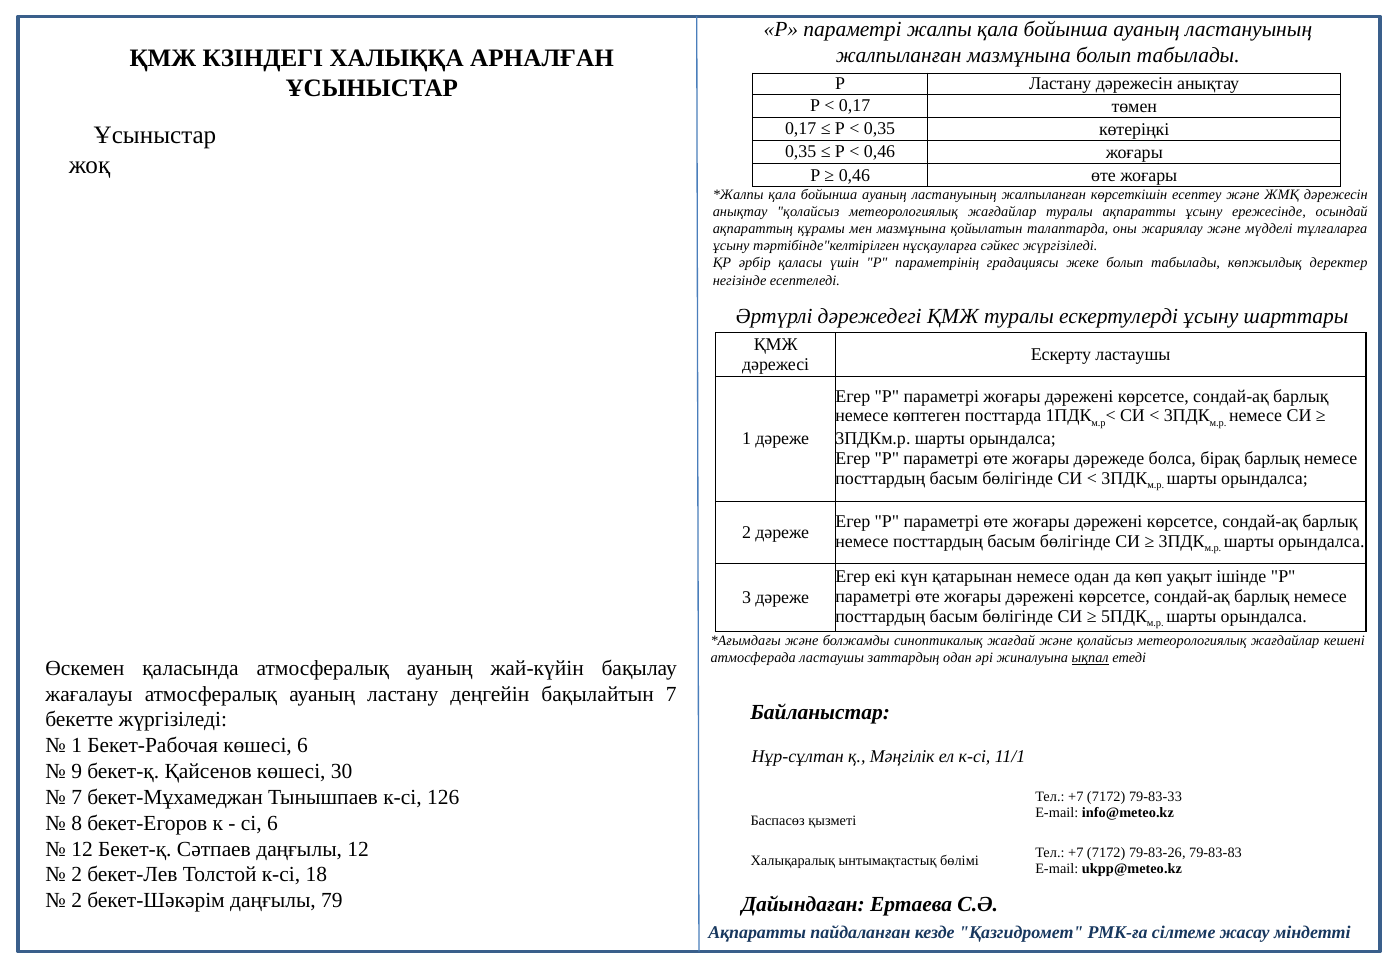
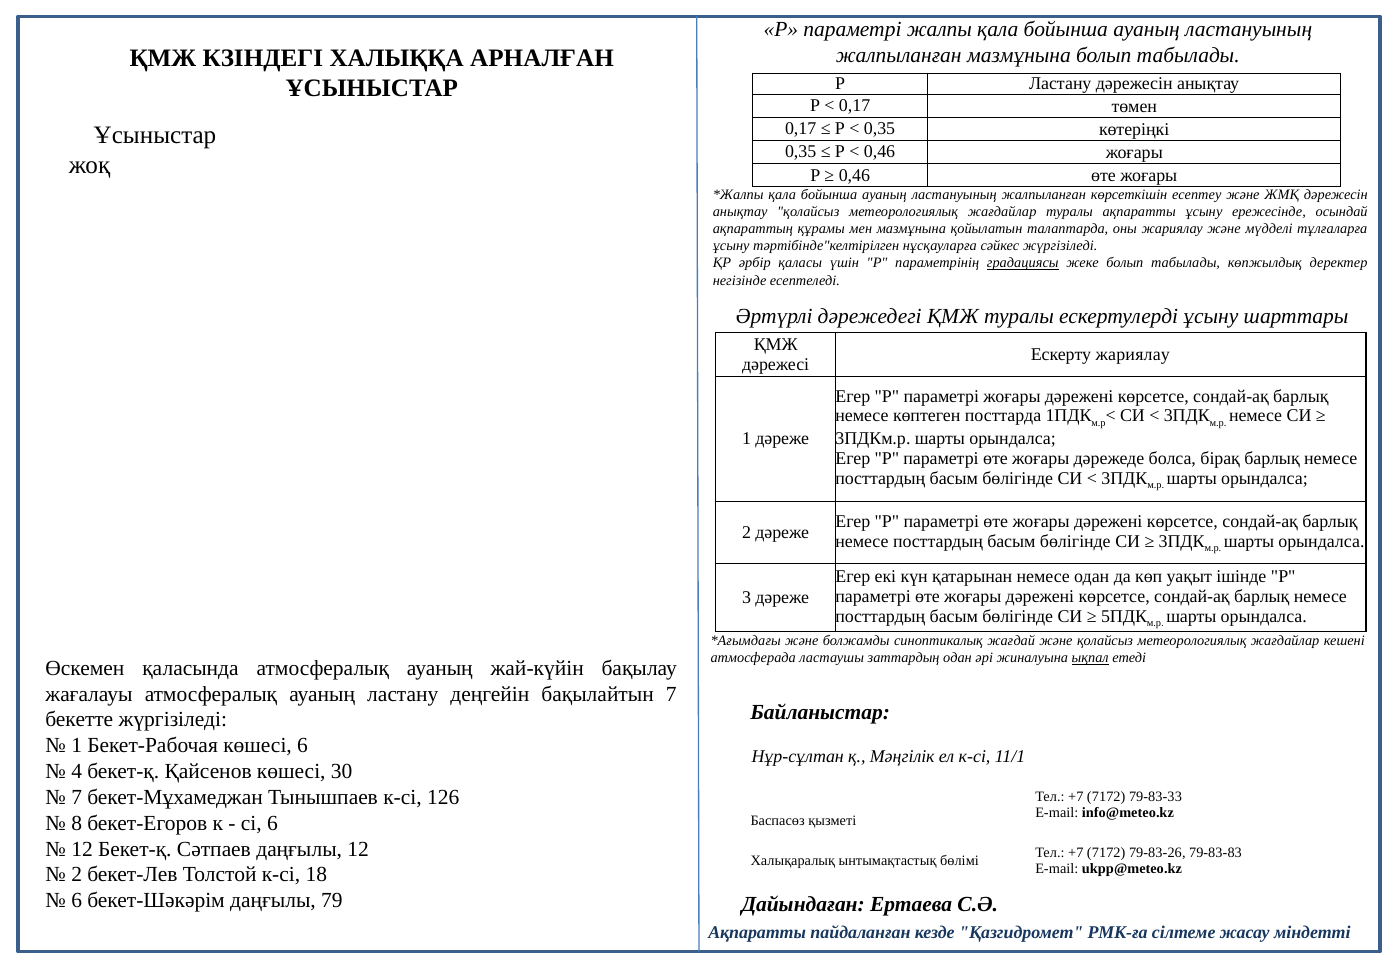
градациясы underline: none -> present
Ескерту ластаушы: ластаушы -> жариялау
9: 9 -> 4
2 at (77, 900): 2 -> 6
